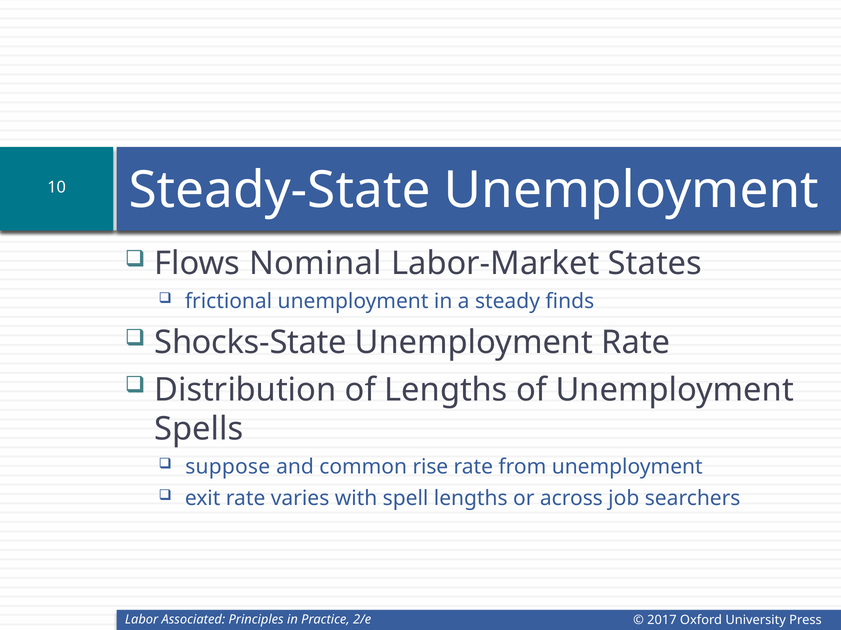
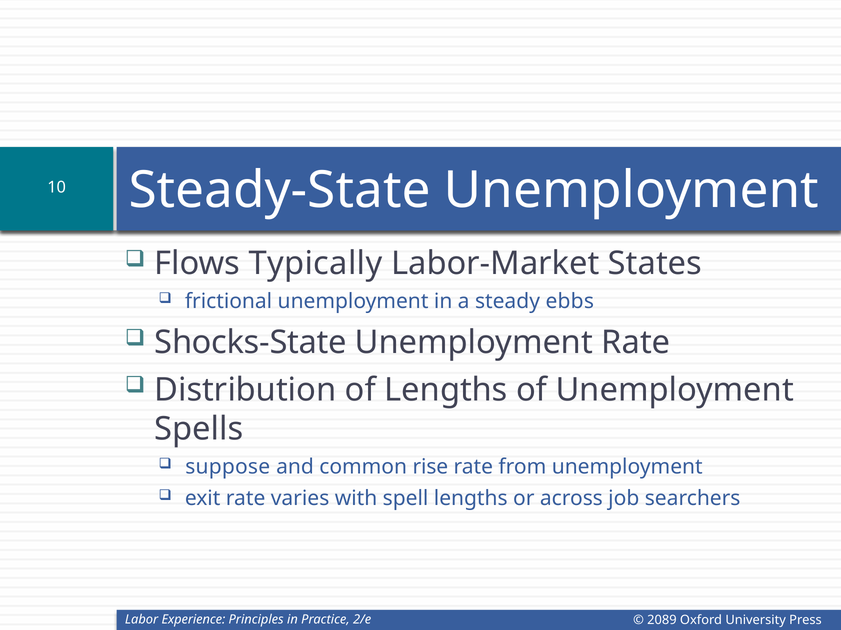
Nominal: Nominal -> Typically
finds: finds -> ebbs
Associated: Associated -> Experience
2017: 2017 -> 2089
